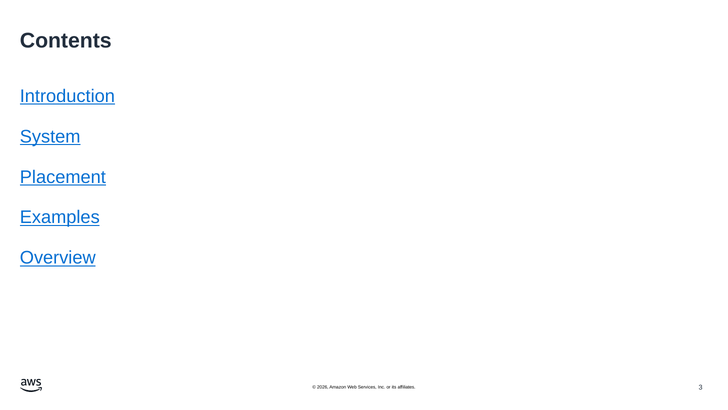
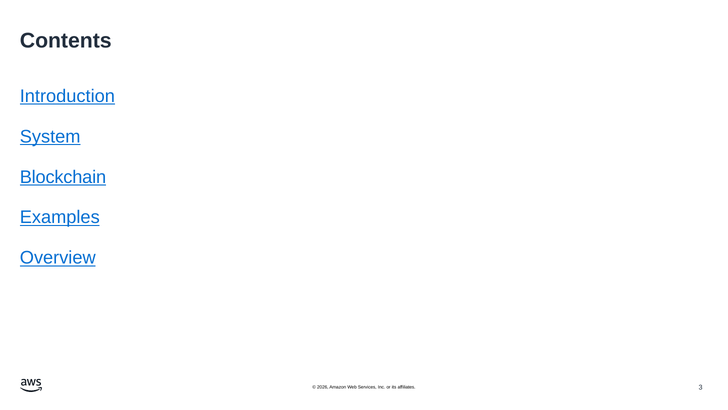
Placement: Placement -> Blockchain
